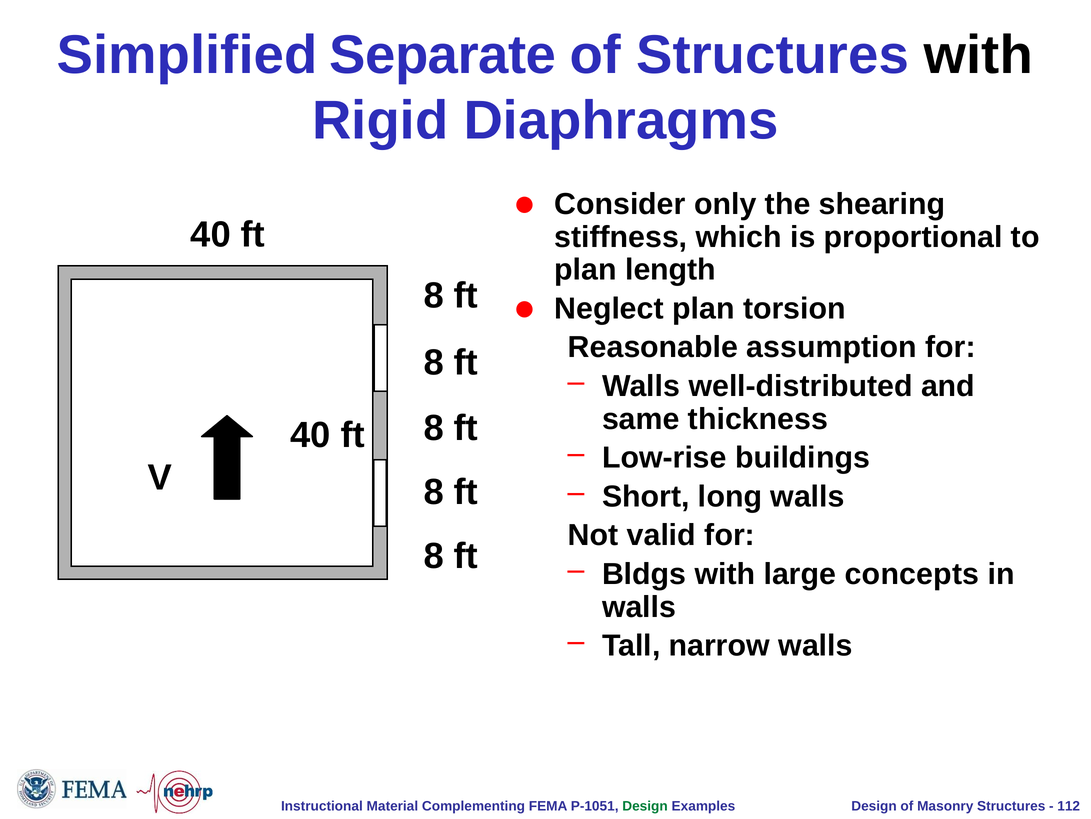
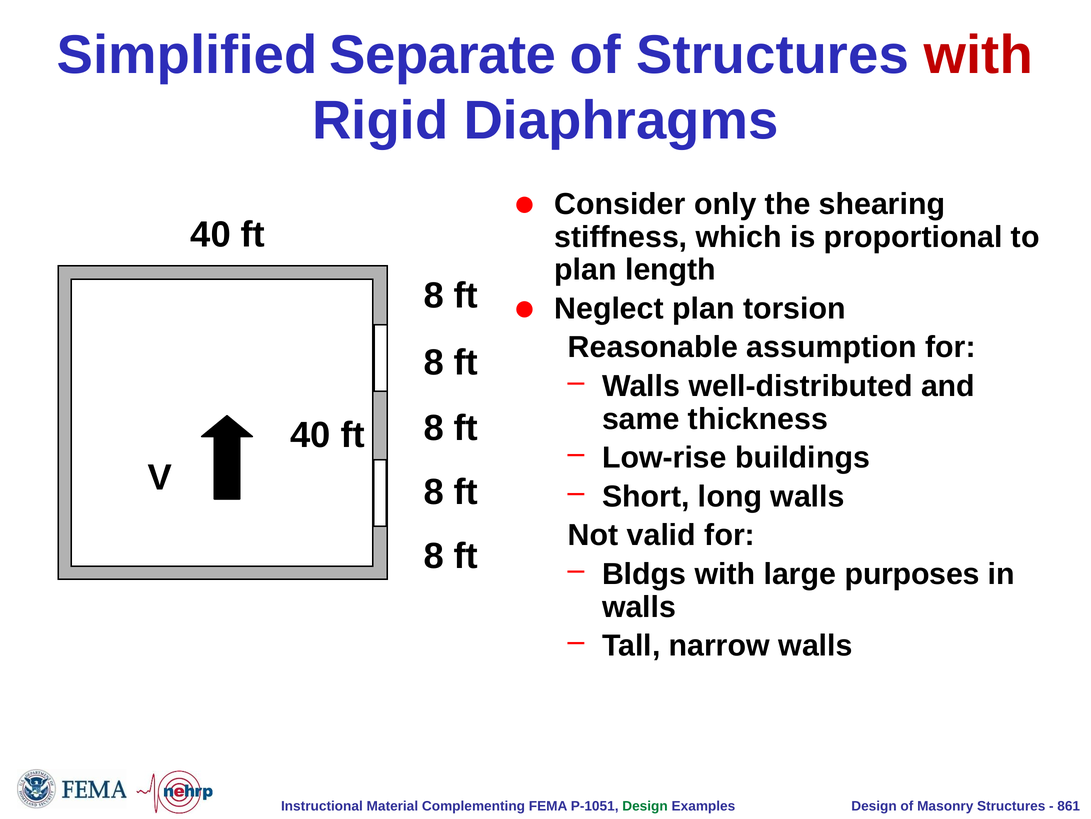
with at (978, 55) colour: black -> red
concepts: concepts -> purposes
112: 112 -> 861
